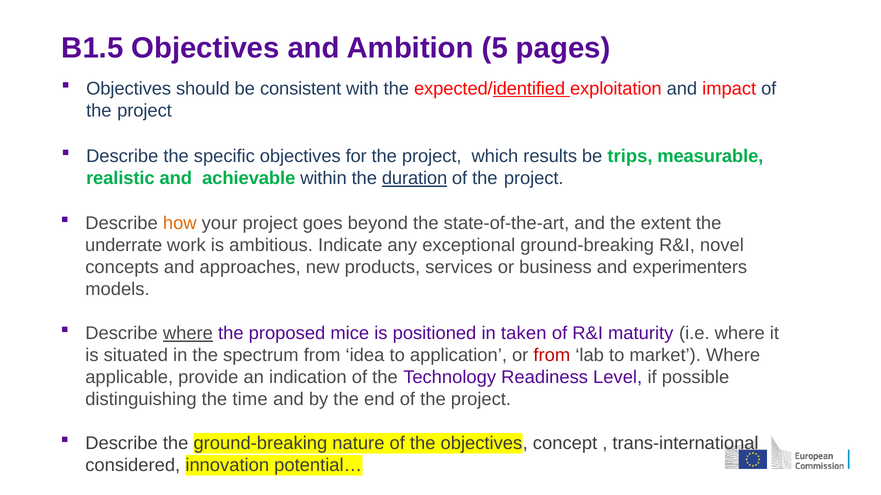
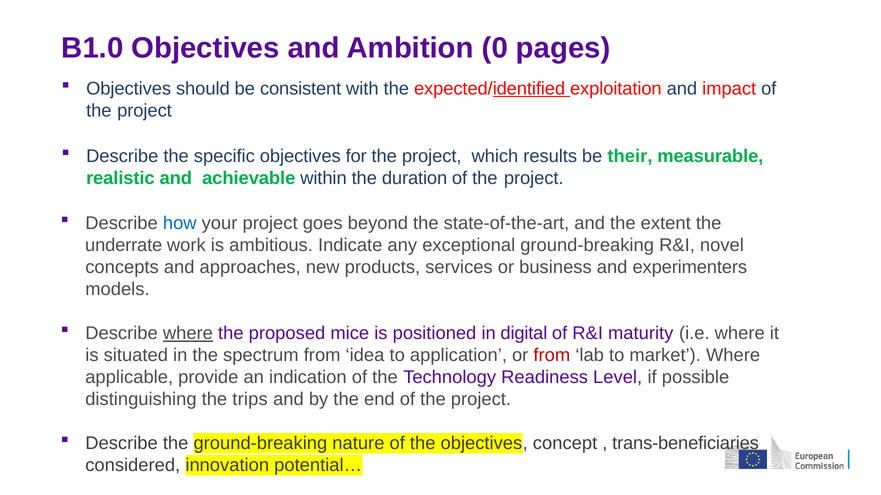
B1.5: B1.5 -> B1.0
5: 5 -> 0
trips: trips -> their
duration underline: present -> none
how colour: orange -> blue
taken: taken -> digital
time: time -> trips
trans-international: trans-international -> trans-beneficiaries
